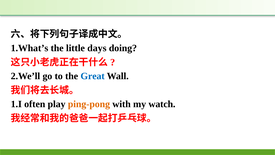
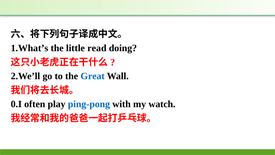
days: days -> read
1.I: 1.I -> 0.I
ping-pong colour: orange -> blue
